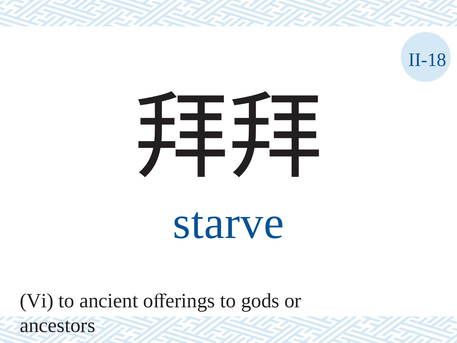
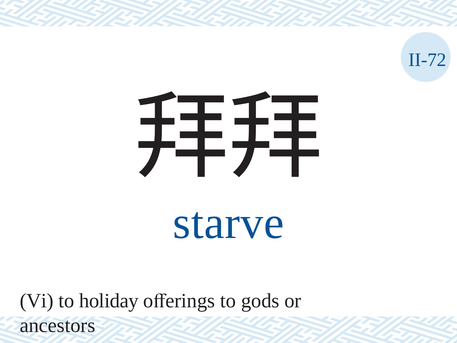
II-18: II-18 -> II-72
ancient: ancient -> holiday
